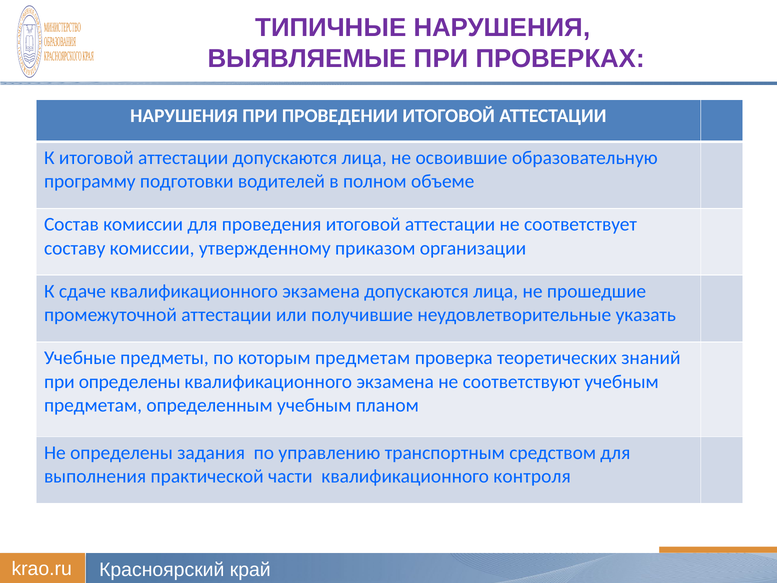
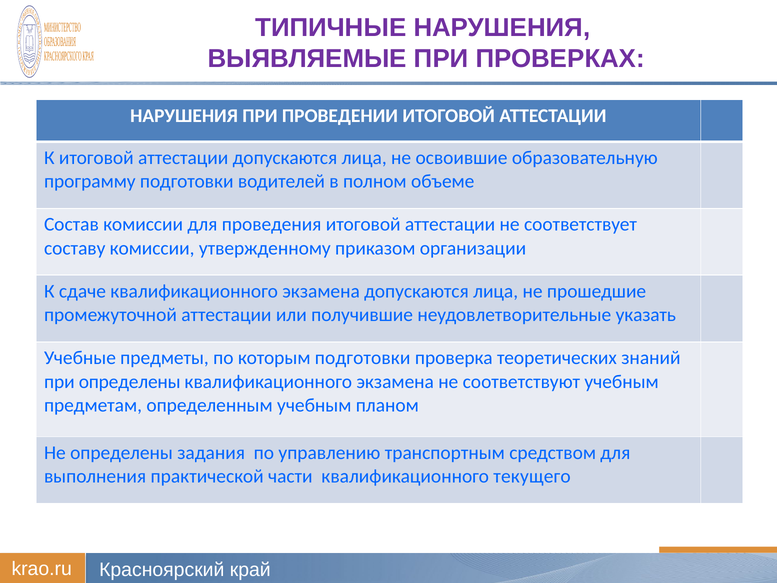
которым предметам: предметам -> подготовки
контроля: контроля -> текущего
